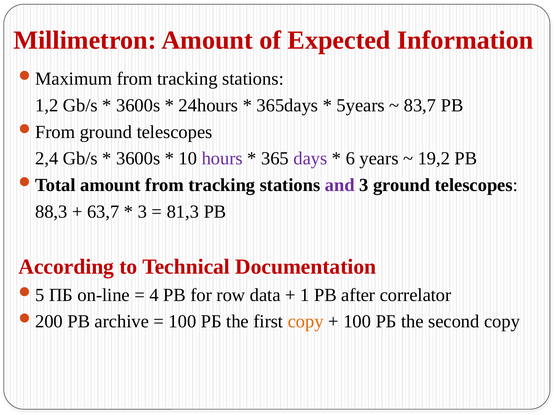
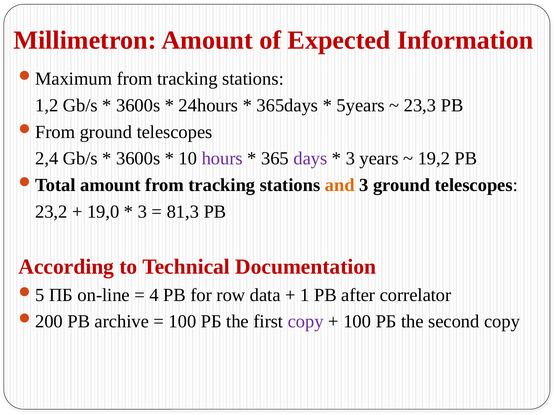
83,7: 83,7 -> 23,3
6 at (350, 159): 6 -> 3
and colour: purple -> orange
88,3: 88,3 -> 23,2
63,7: 63,7 -> 19,0
copy at (306, 322) colour: orange -> purple
